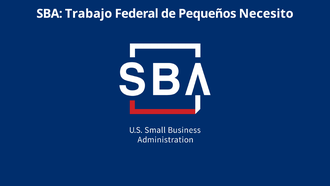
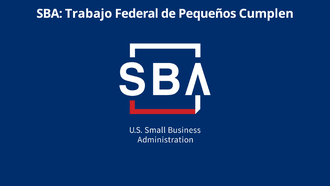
Necesito: Necesito -> Cumplen
